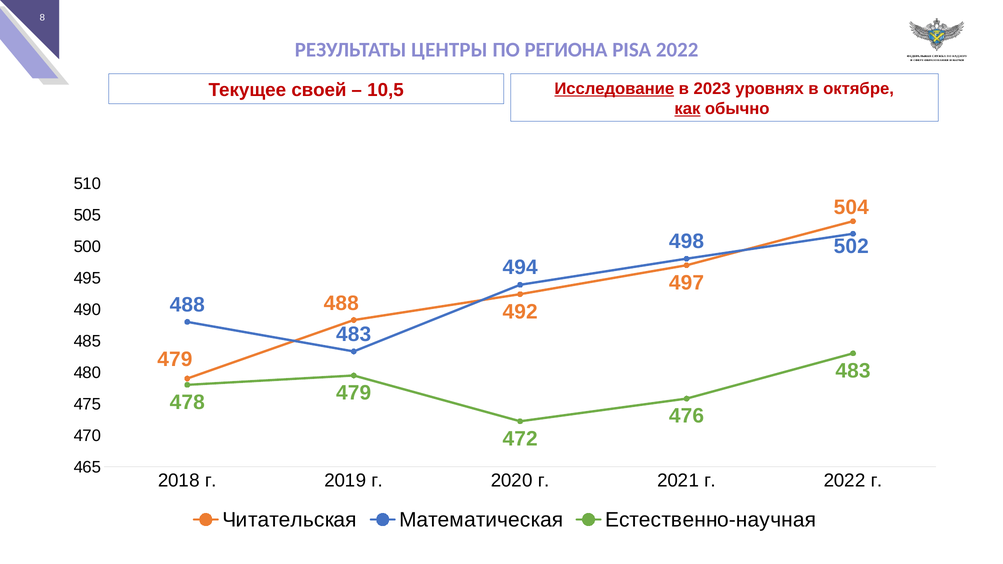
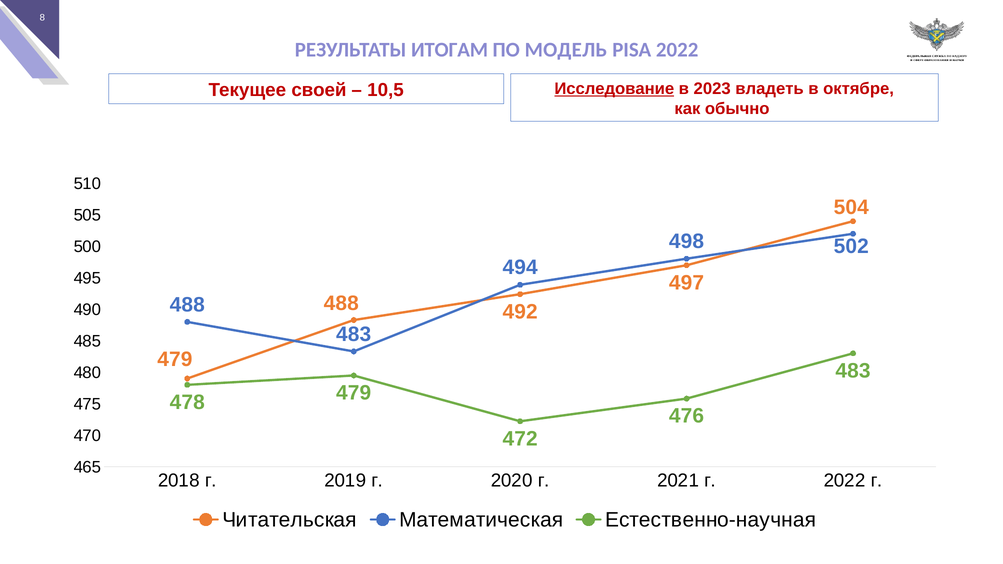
ЦЕНТРЫ: ЦЕНТРЫ -> ИТОГАМ
РЕГИОНА: РЕГИОНА -> МОДЕЛЬ
уровнях: уровнях -> владеть
как underline: present -> none
